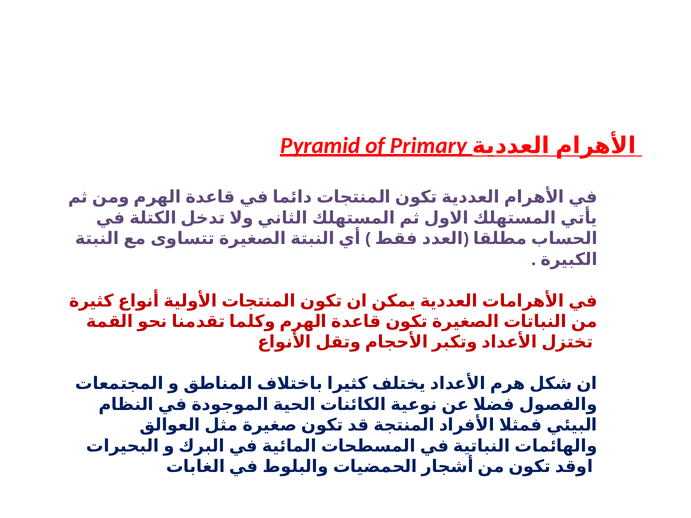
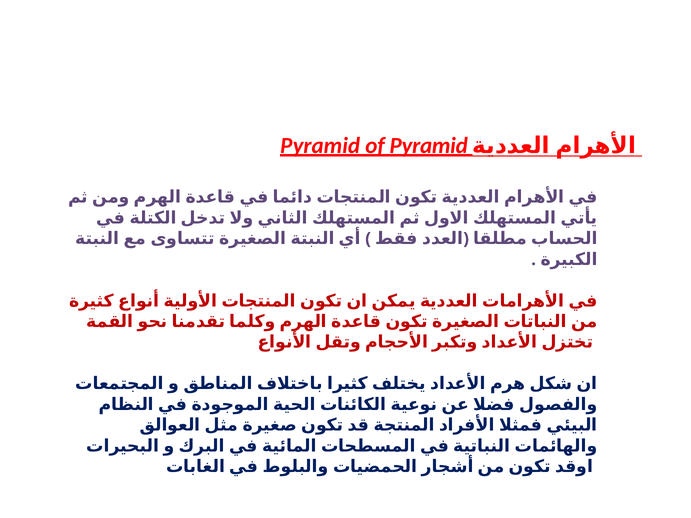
of Primary: Primary -> Pyramid
